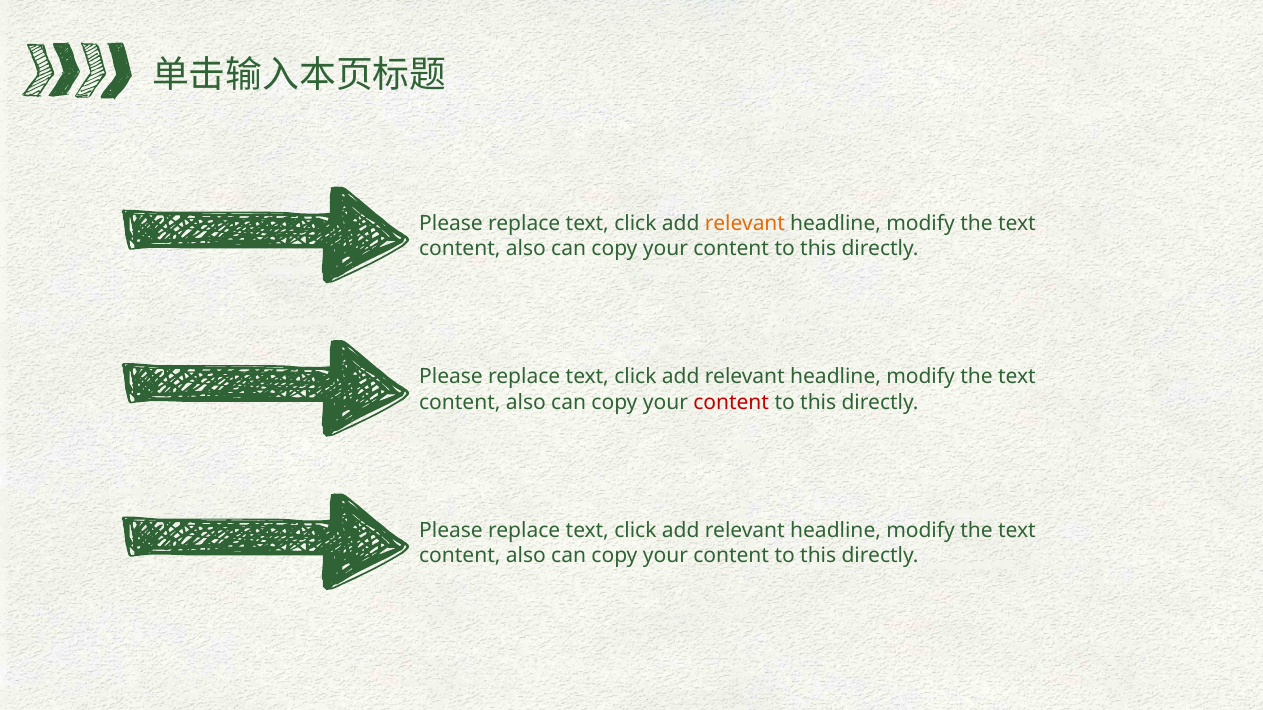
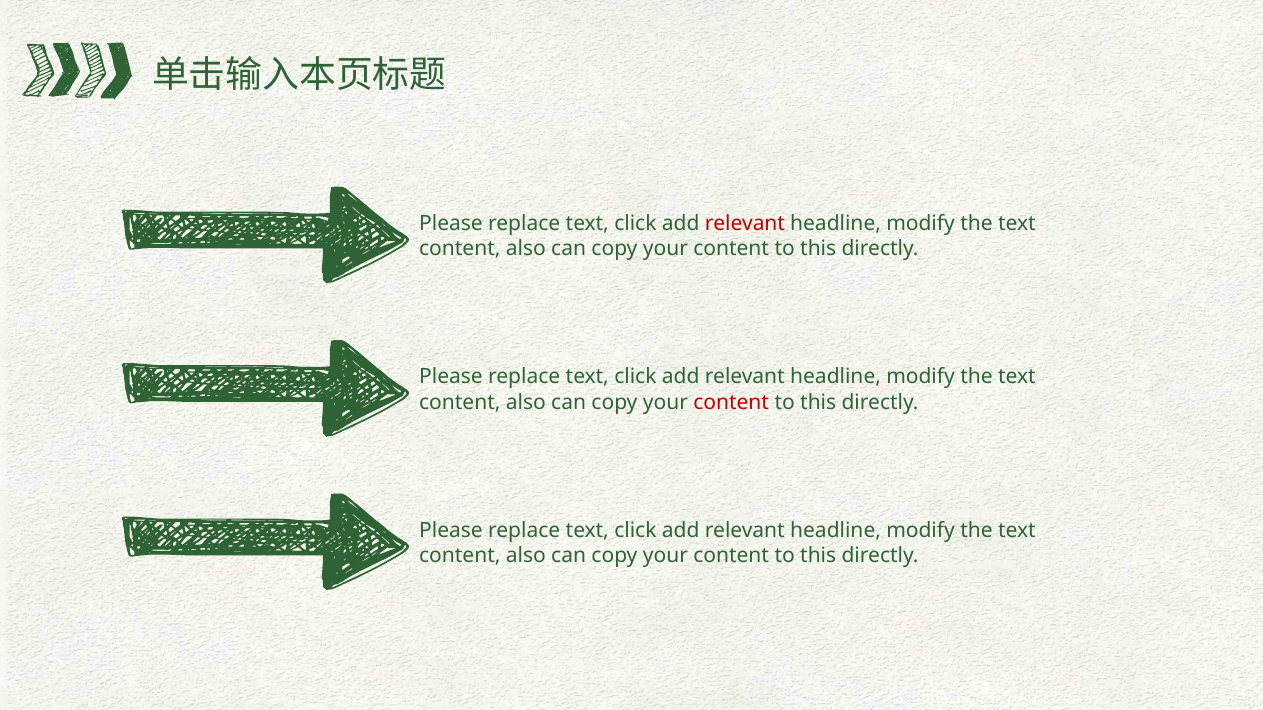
relevant at (745, 224) colour: orange -> red
